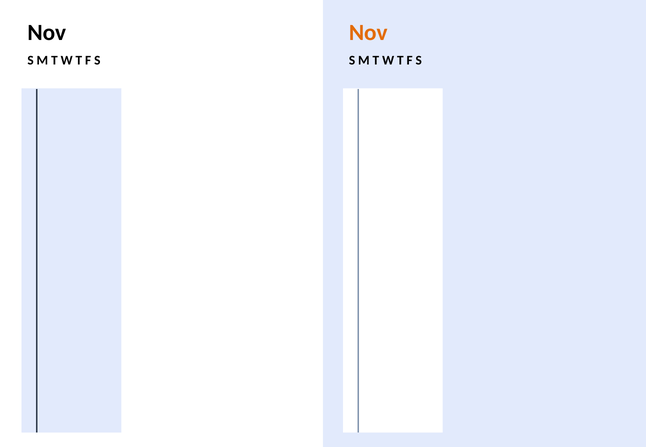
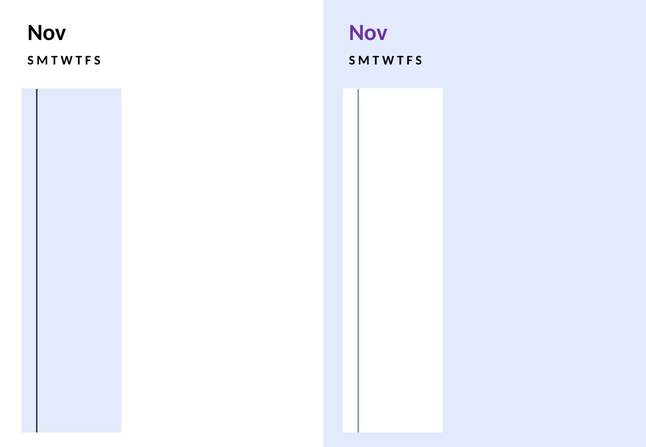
Nov at (368, 33) colour: orange -> purple
